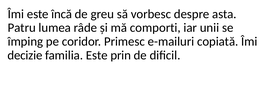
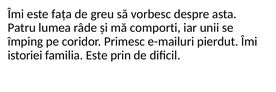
încă: încă -> fața
copiată: copiată -> pierdut
decizie: decizie -> istoriei
